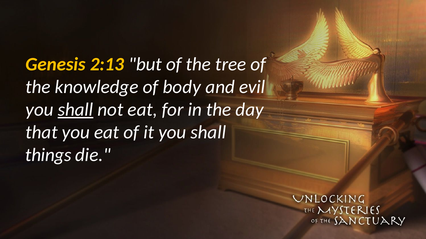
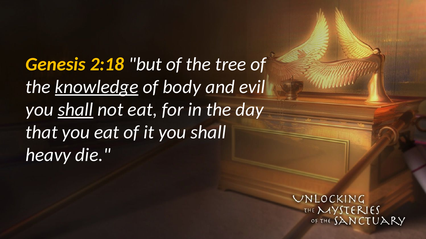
2:13: 2:13 -> 2:18
knowledge underline: none -> present
things: things -> heavy
